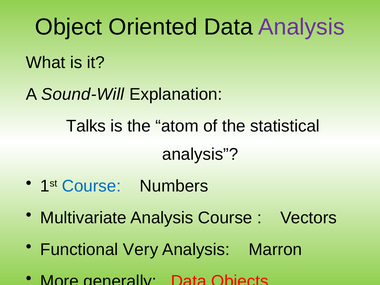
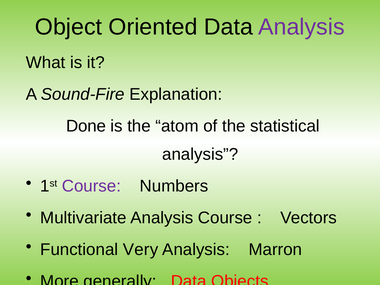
Sound-Will: Sound-Will -> Sound-Fire
Talks: Talks -> Done
Course at (91, 186) colour: blue -> purple
